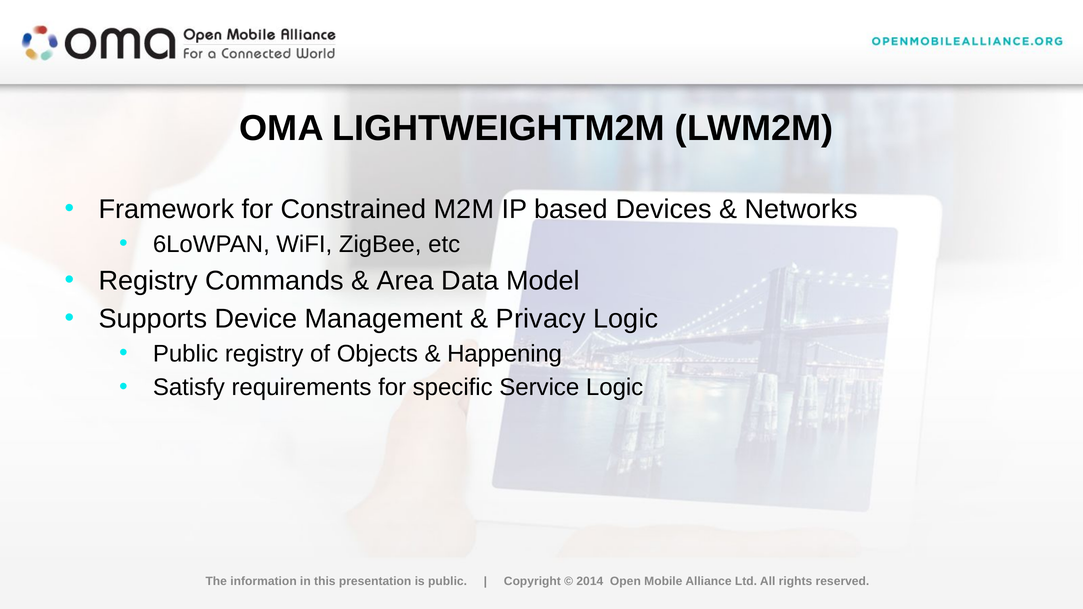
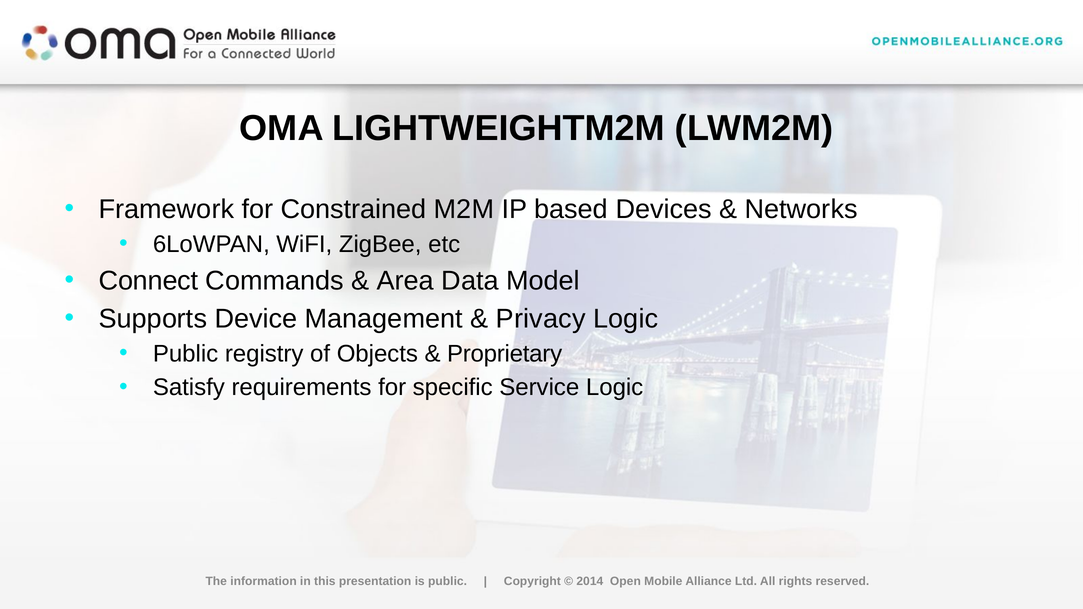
Registry at (148, 281): Registry -> Connect
Happening: Happening -> Proprietary
